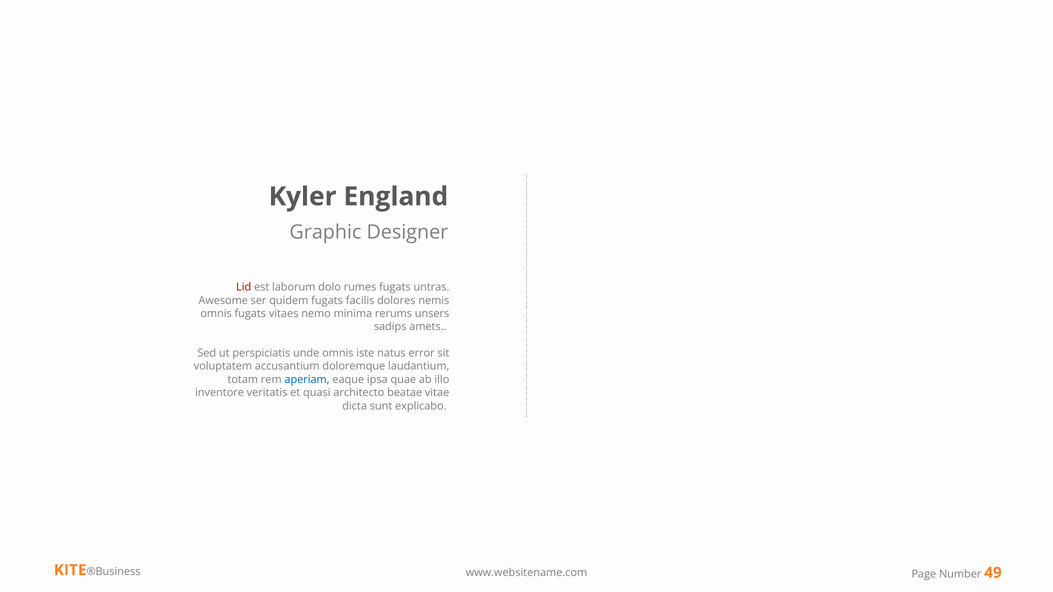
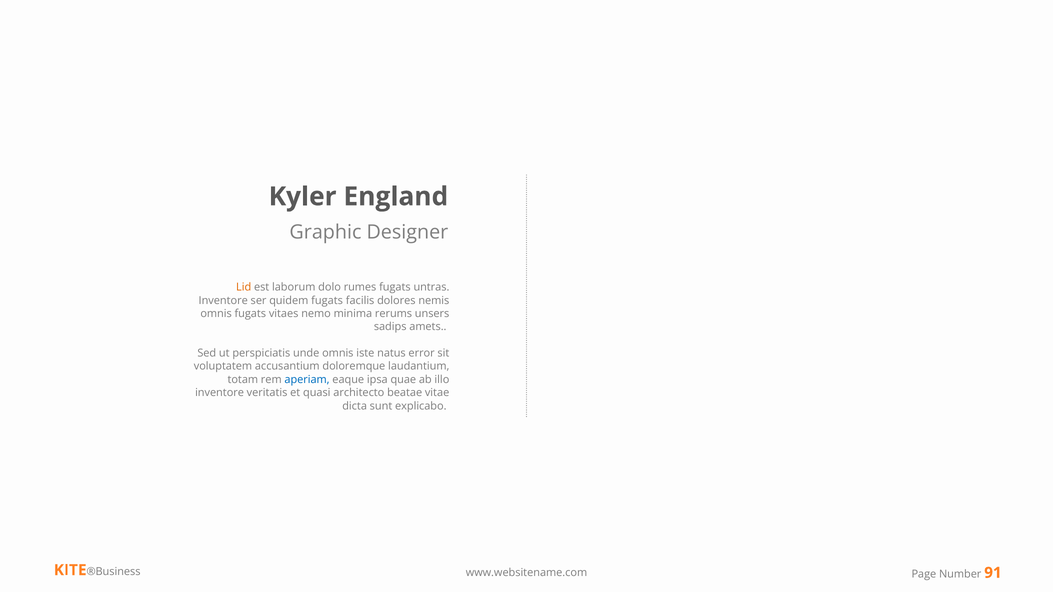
Lid colour: red -> orange
Awesome at (223, 301): Awesome -> Inventore
49: 49 -> 91
